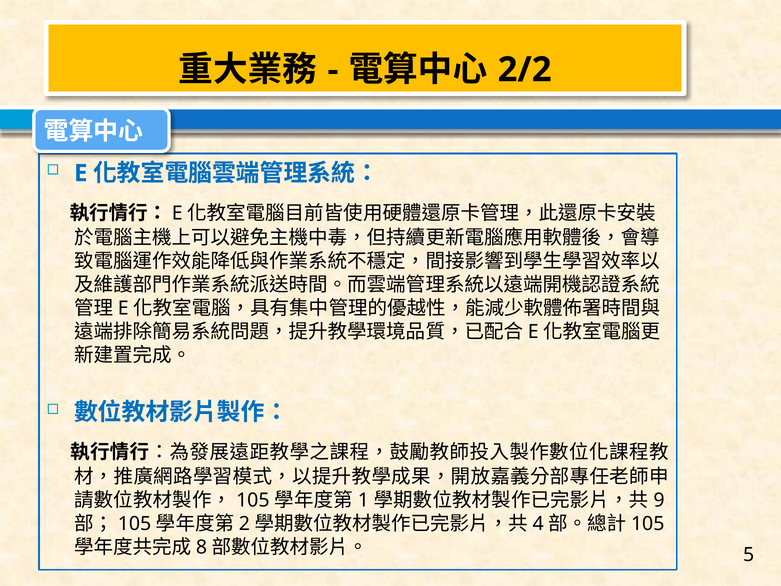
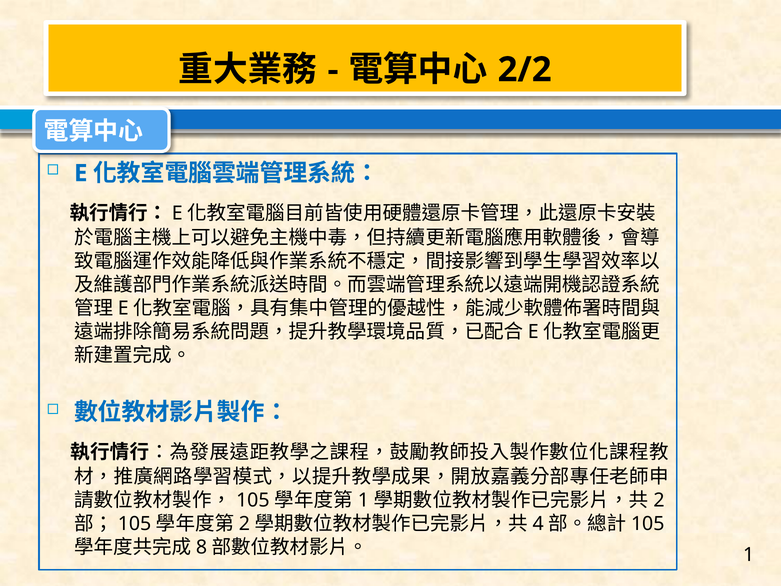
9: 9 -> 2
5: 5 -> 1
